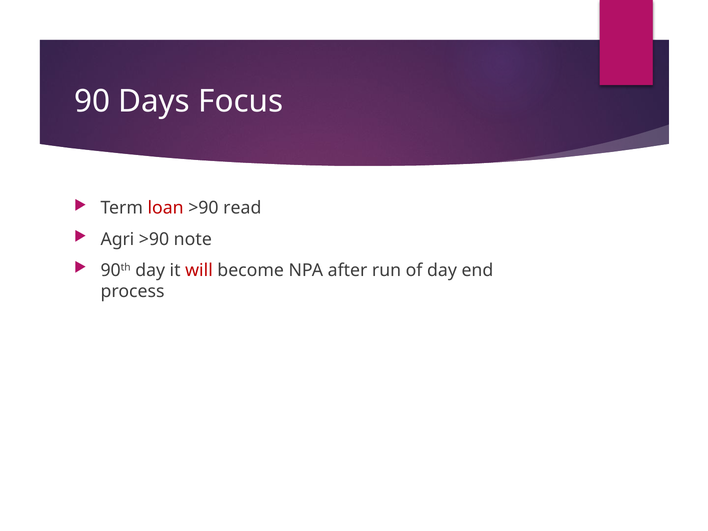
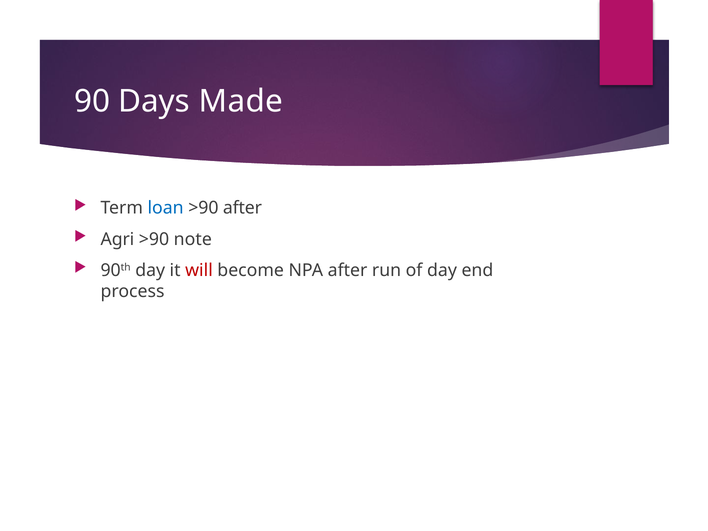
Focus: Focus -> Made
loan colour: red -> blue
>90 read: read -> after
